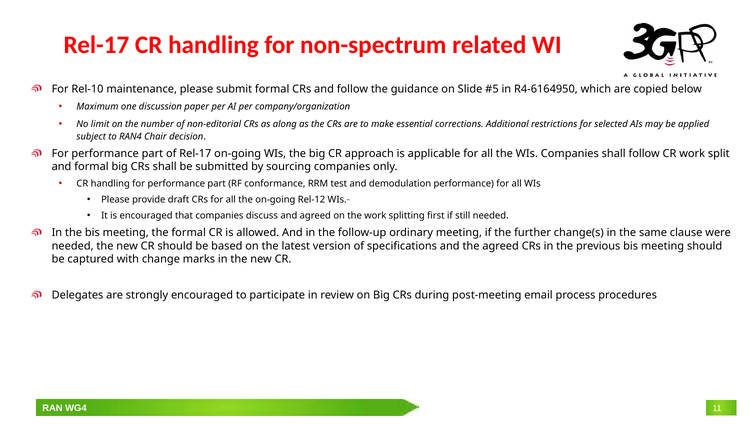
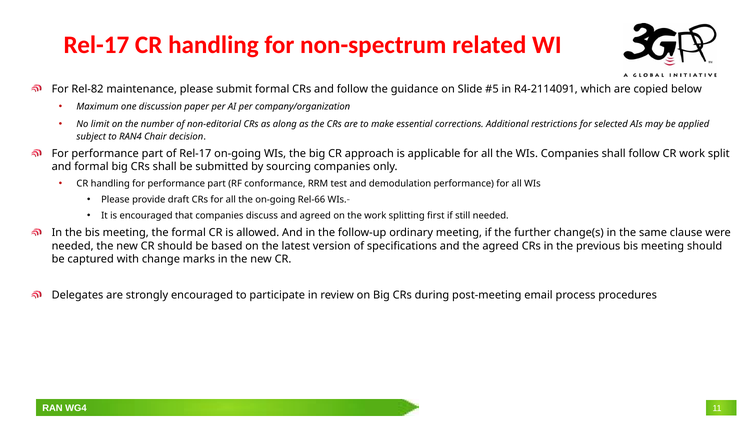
Rel-10: Rel-10 -> Rel-82
R4-6164950: R4-6164950 -> R4-2114091
Rel-12: Rel-12 -> Rel-66
